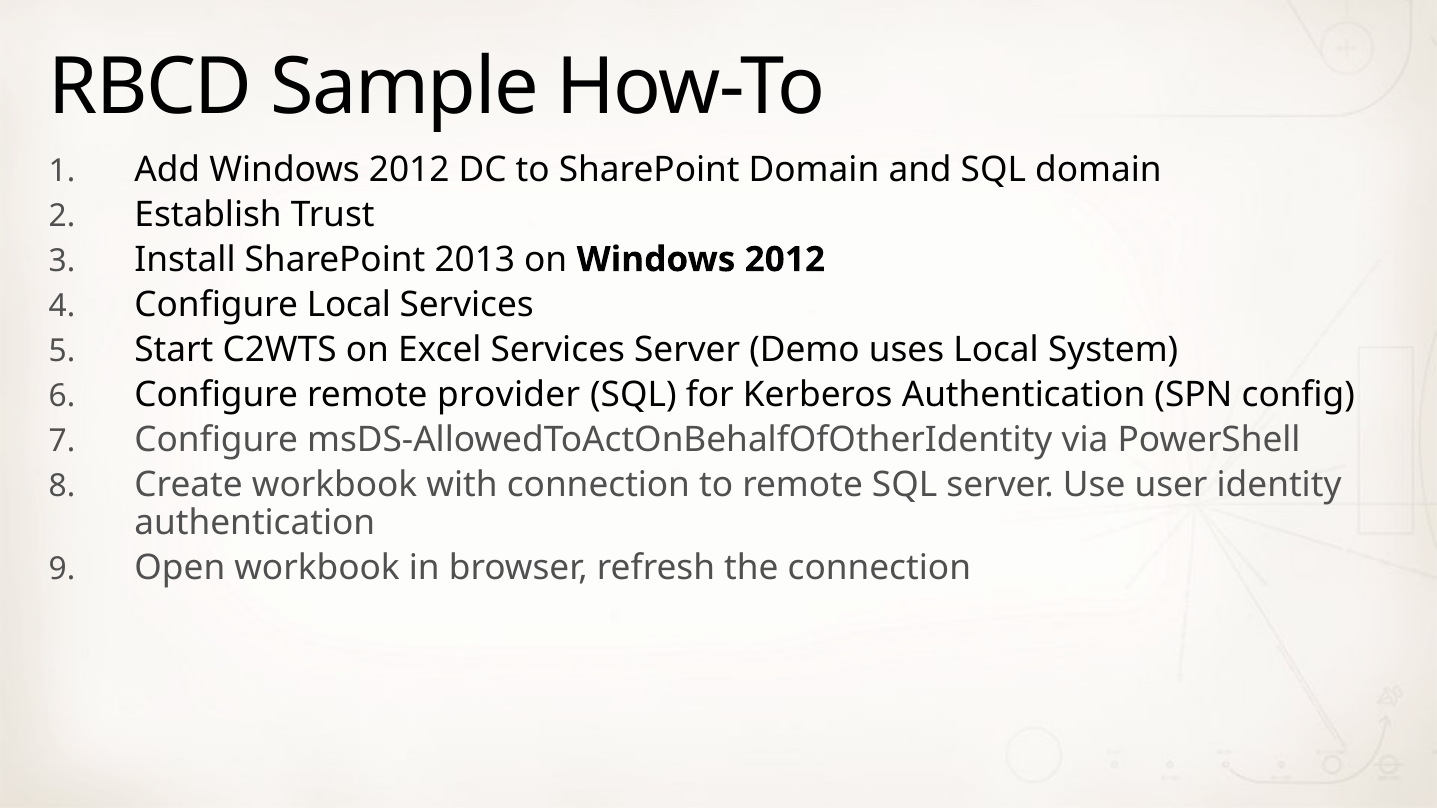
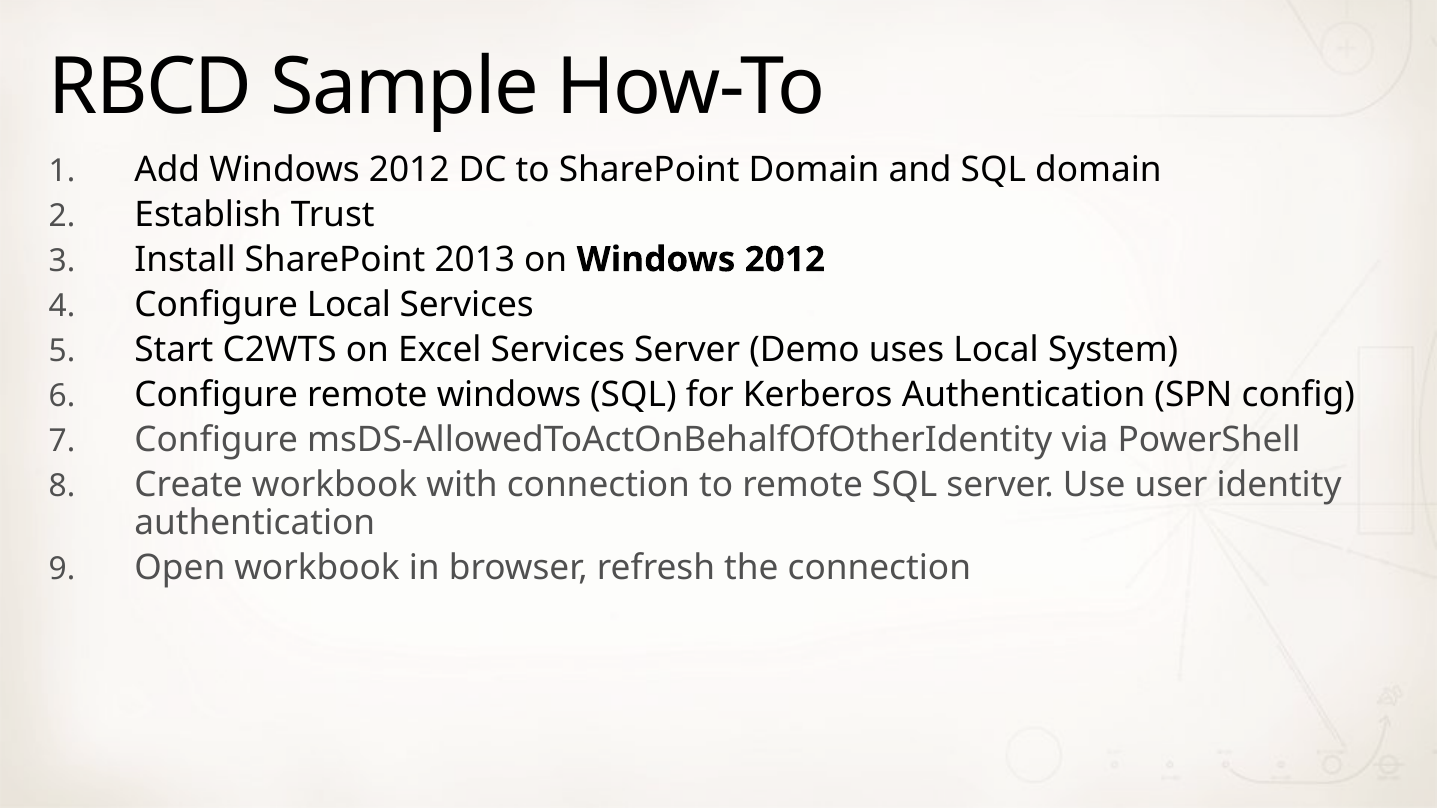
remote provider: provider -> windows
